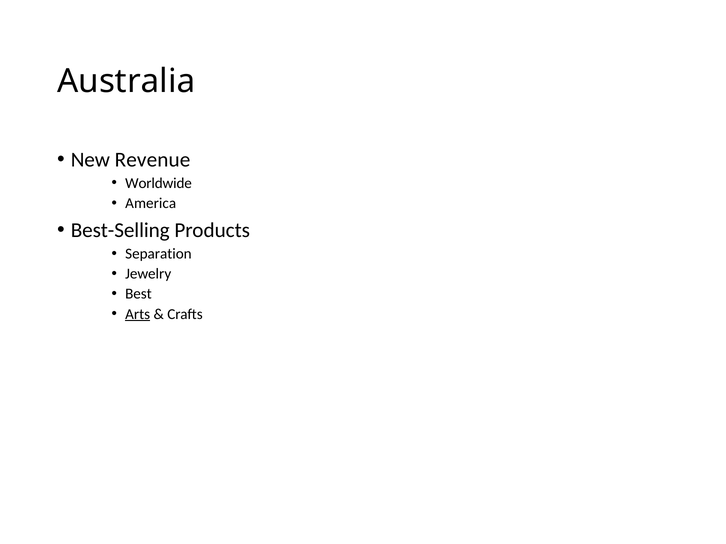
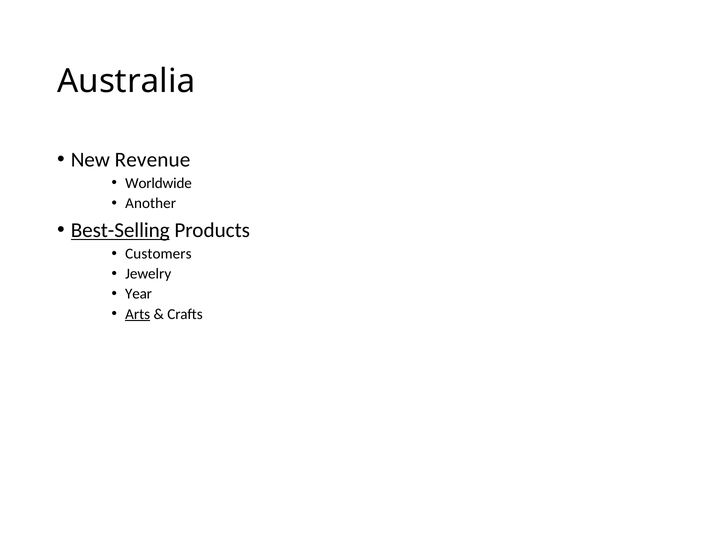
America: America -> Another
Best-Selling underline: none -> present
Separation: Separation -> Customers
Best: Best -> Year
